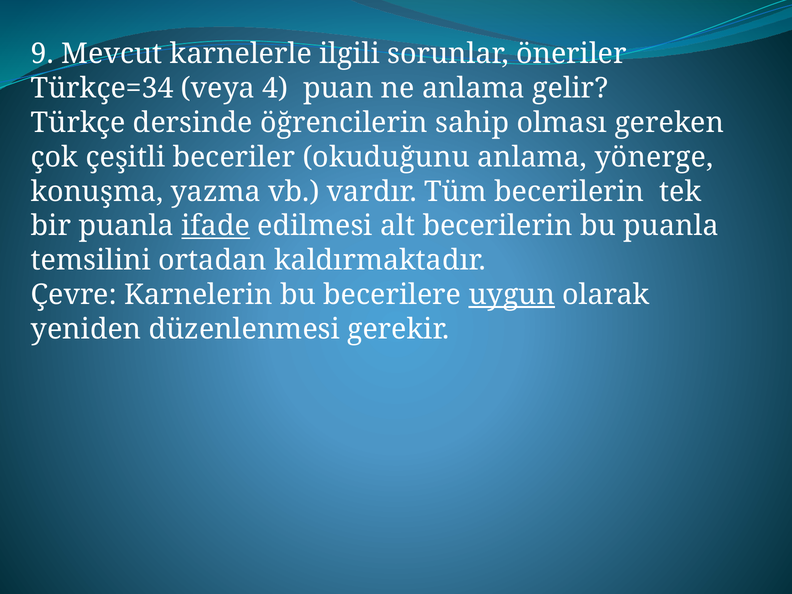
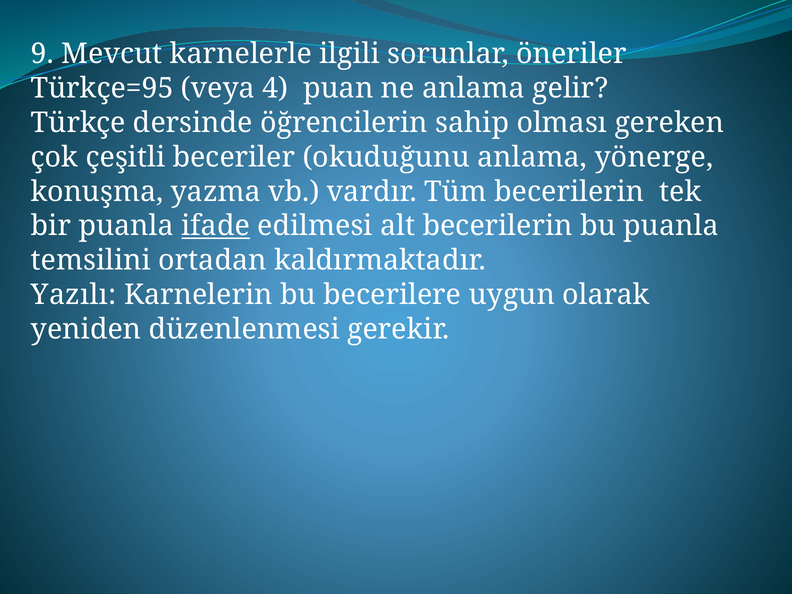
Türkçe=34: Türkçe=34 -> Türkçe=95
Çevre: Çevre -> Yazılı
uygun underline: present -> none
